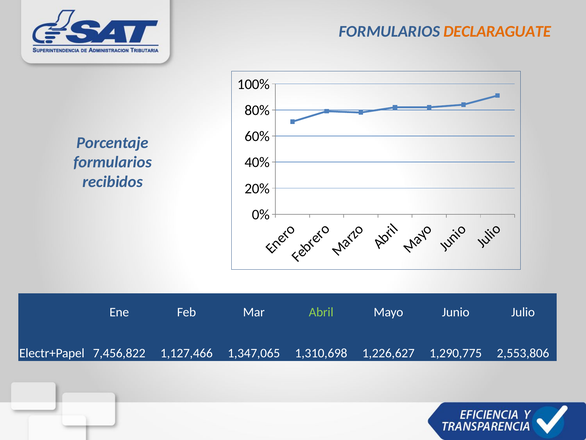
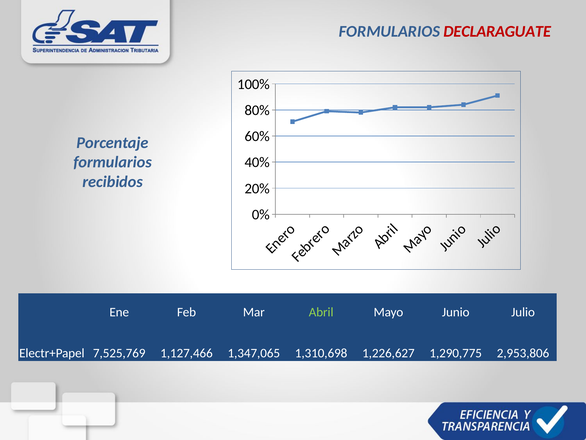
DECLARAGUATE colour: orange -> red
7,456,822: 7,456,822 -> 7,525,769
2,553,806: 2,553,806 -> 2,953,806
